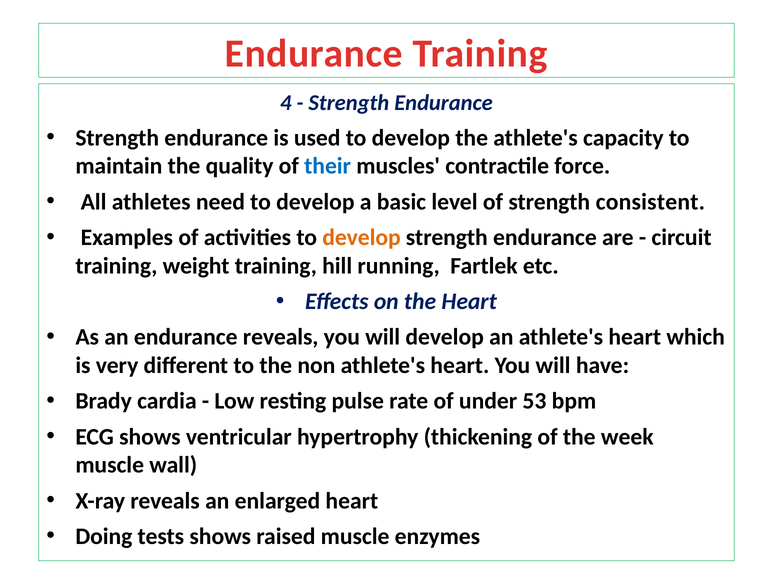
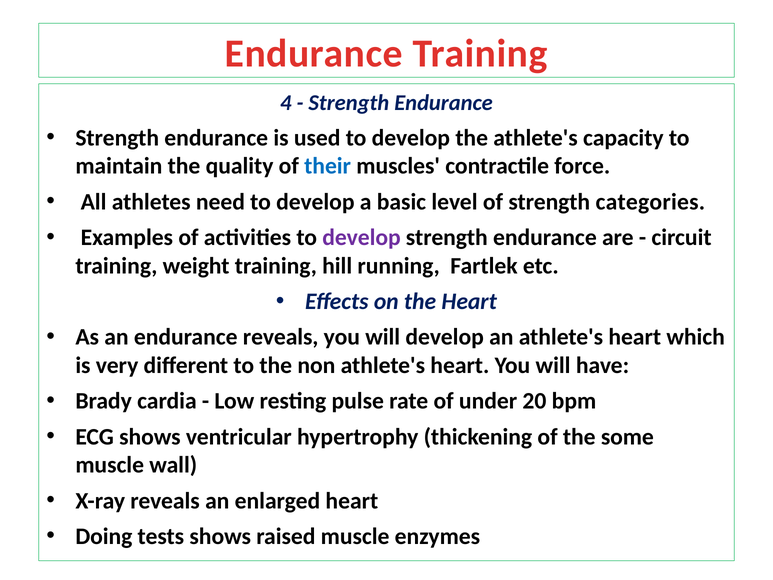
consistent: consistent -> categories
develop at (361, 237) colour: orange -> purple
53: 53 -> 20
week: week -> some
